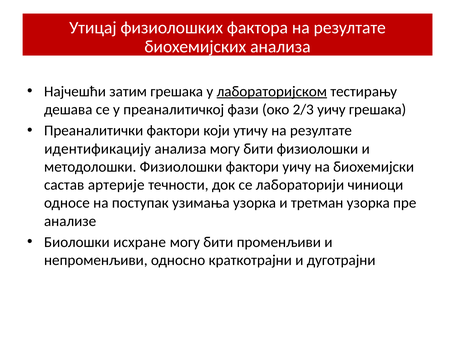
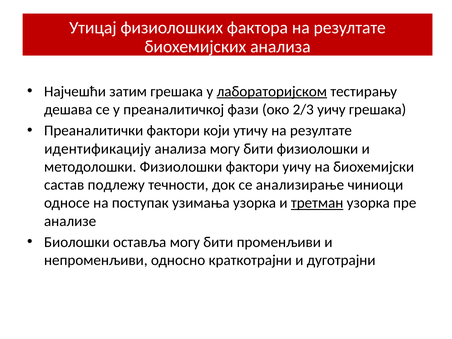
артерије: артерије -> подлежу
лабораторији: лабораторији -> анализирање
третман underline: none -> present
исхране: исхране -> оставља
